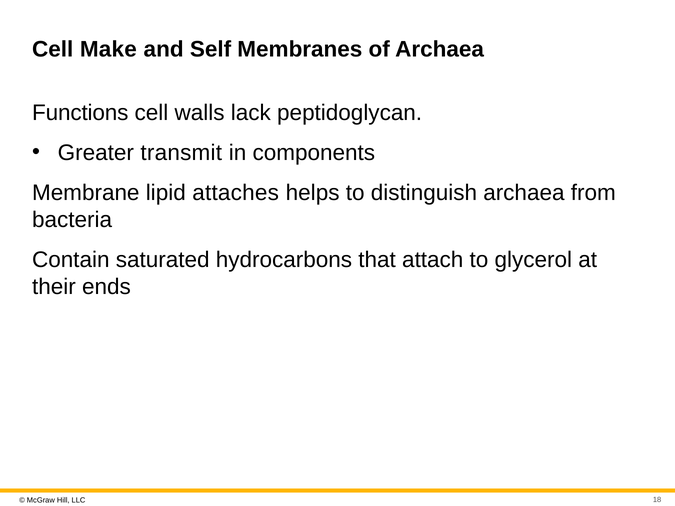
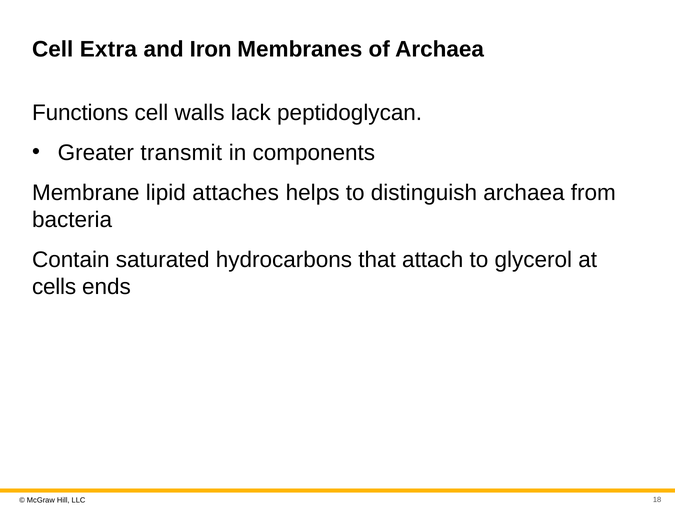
Make: Make -> Extra
Self: Self -> Iron
their: their -> cells
